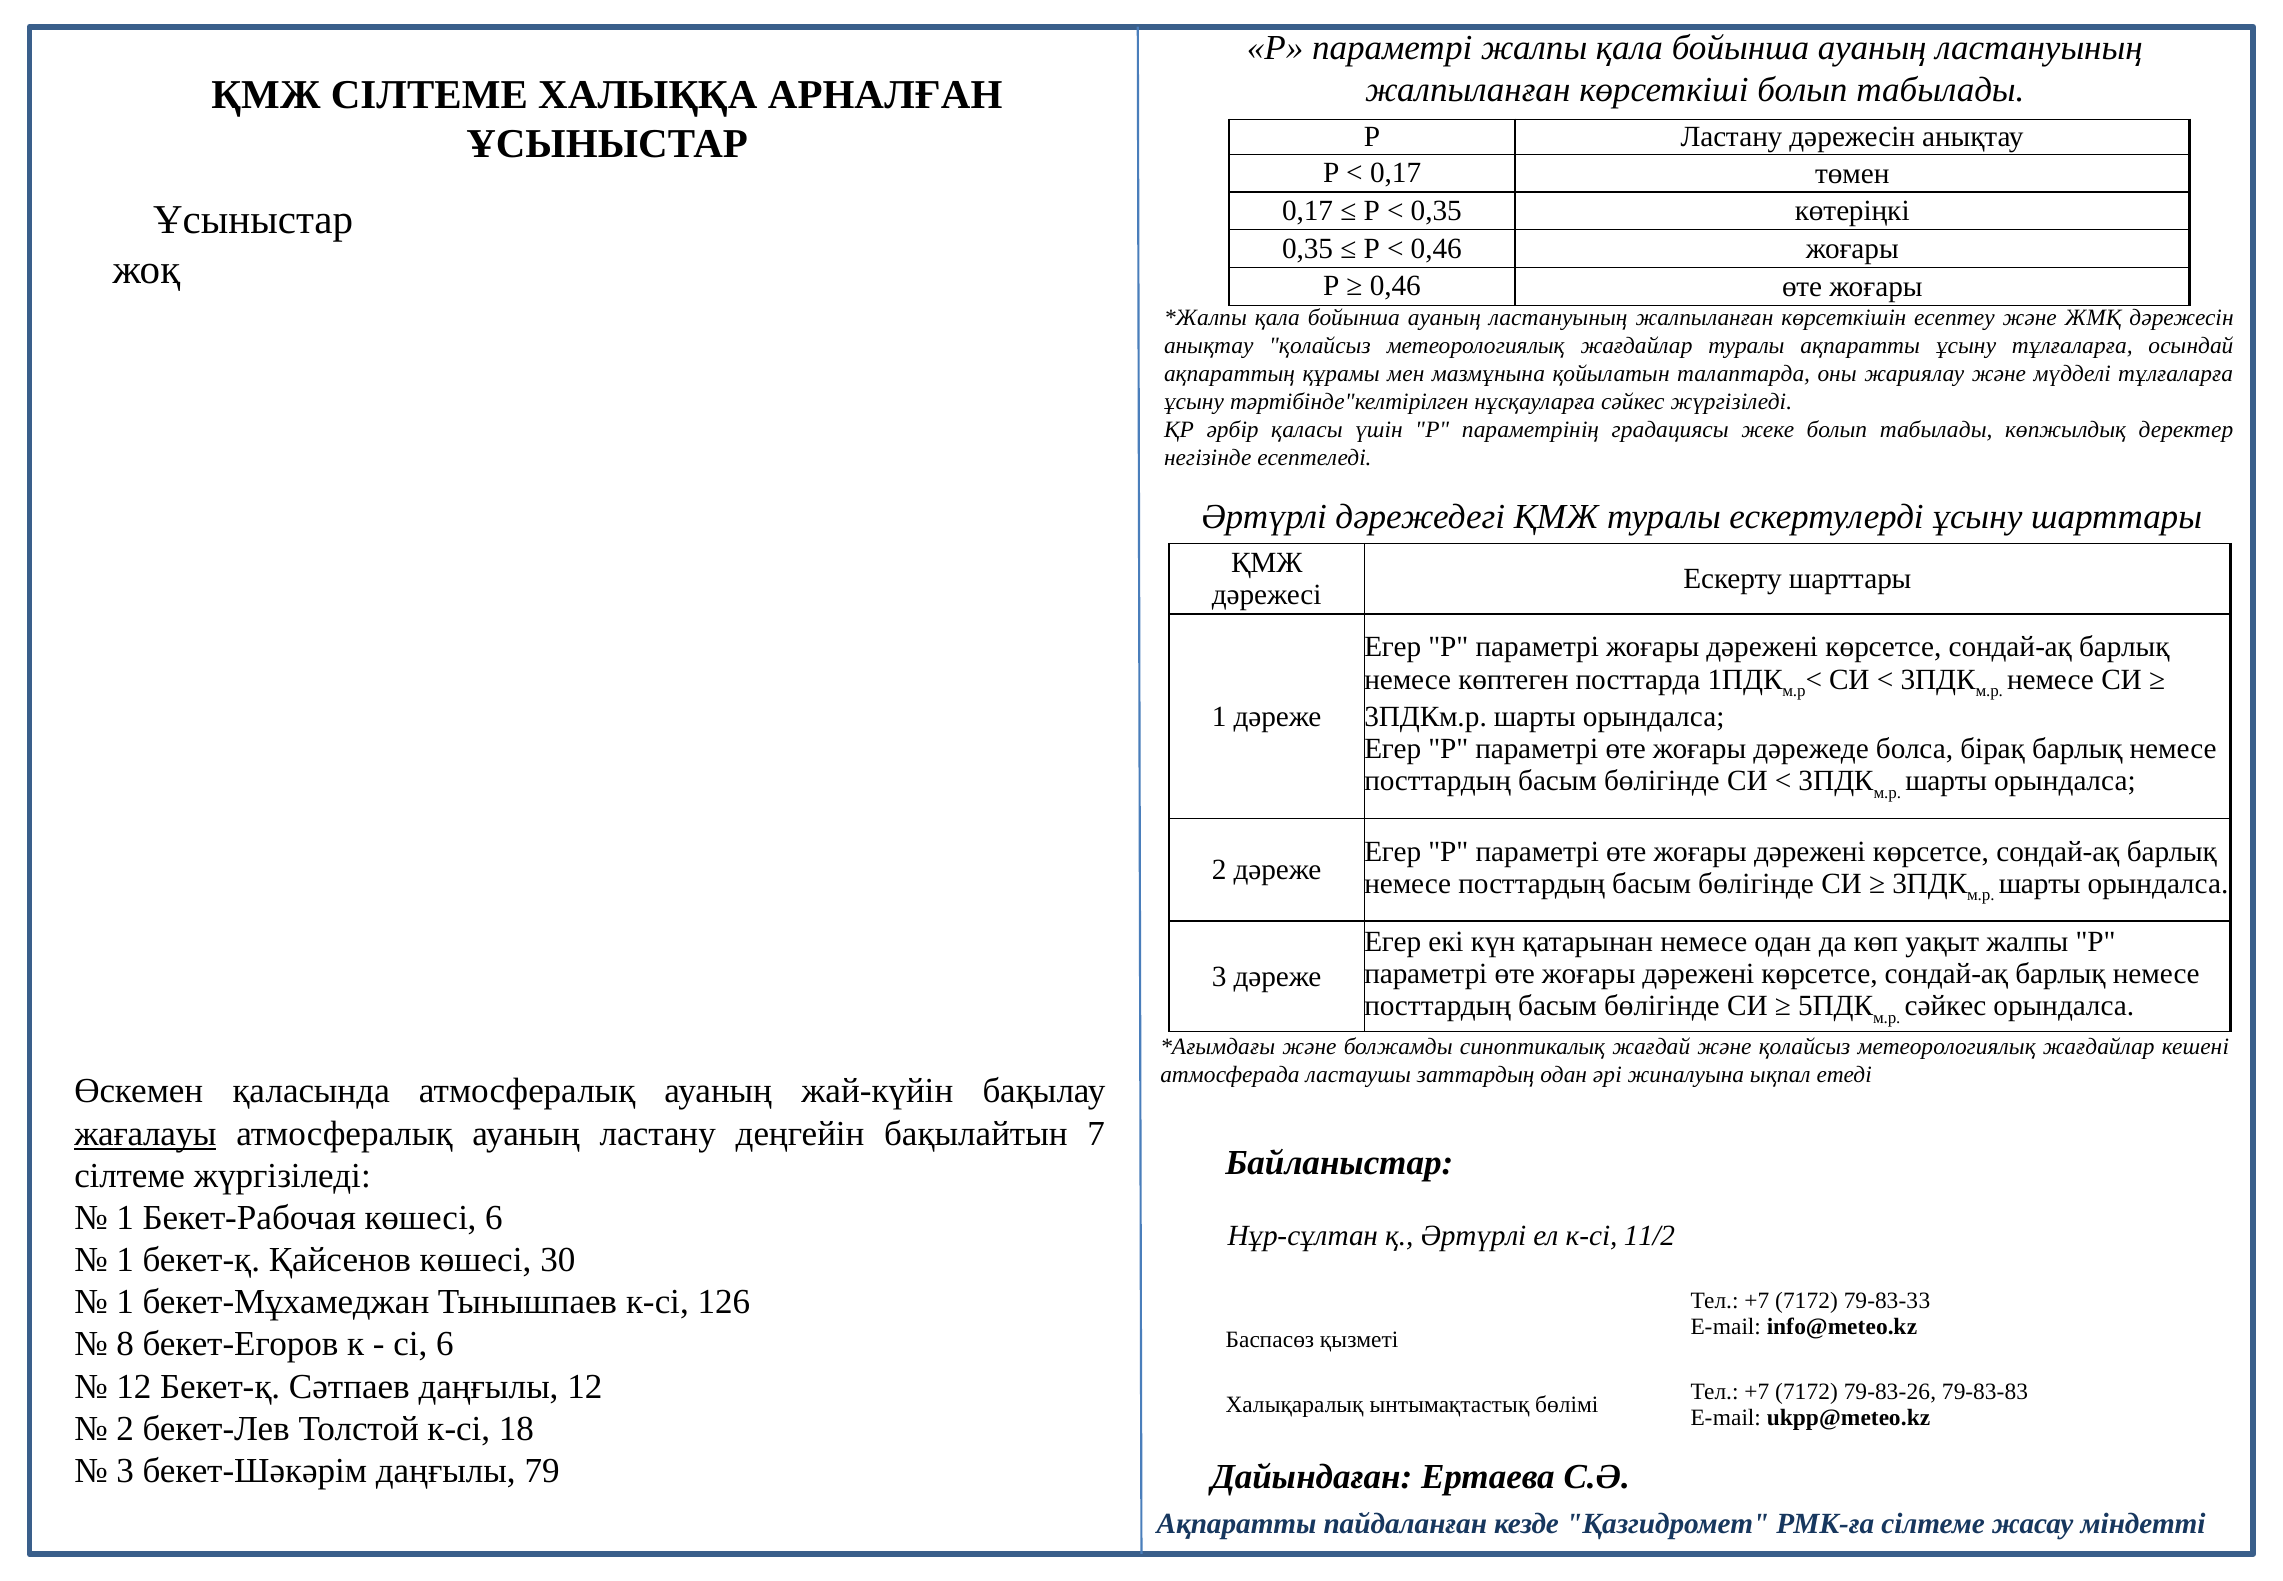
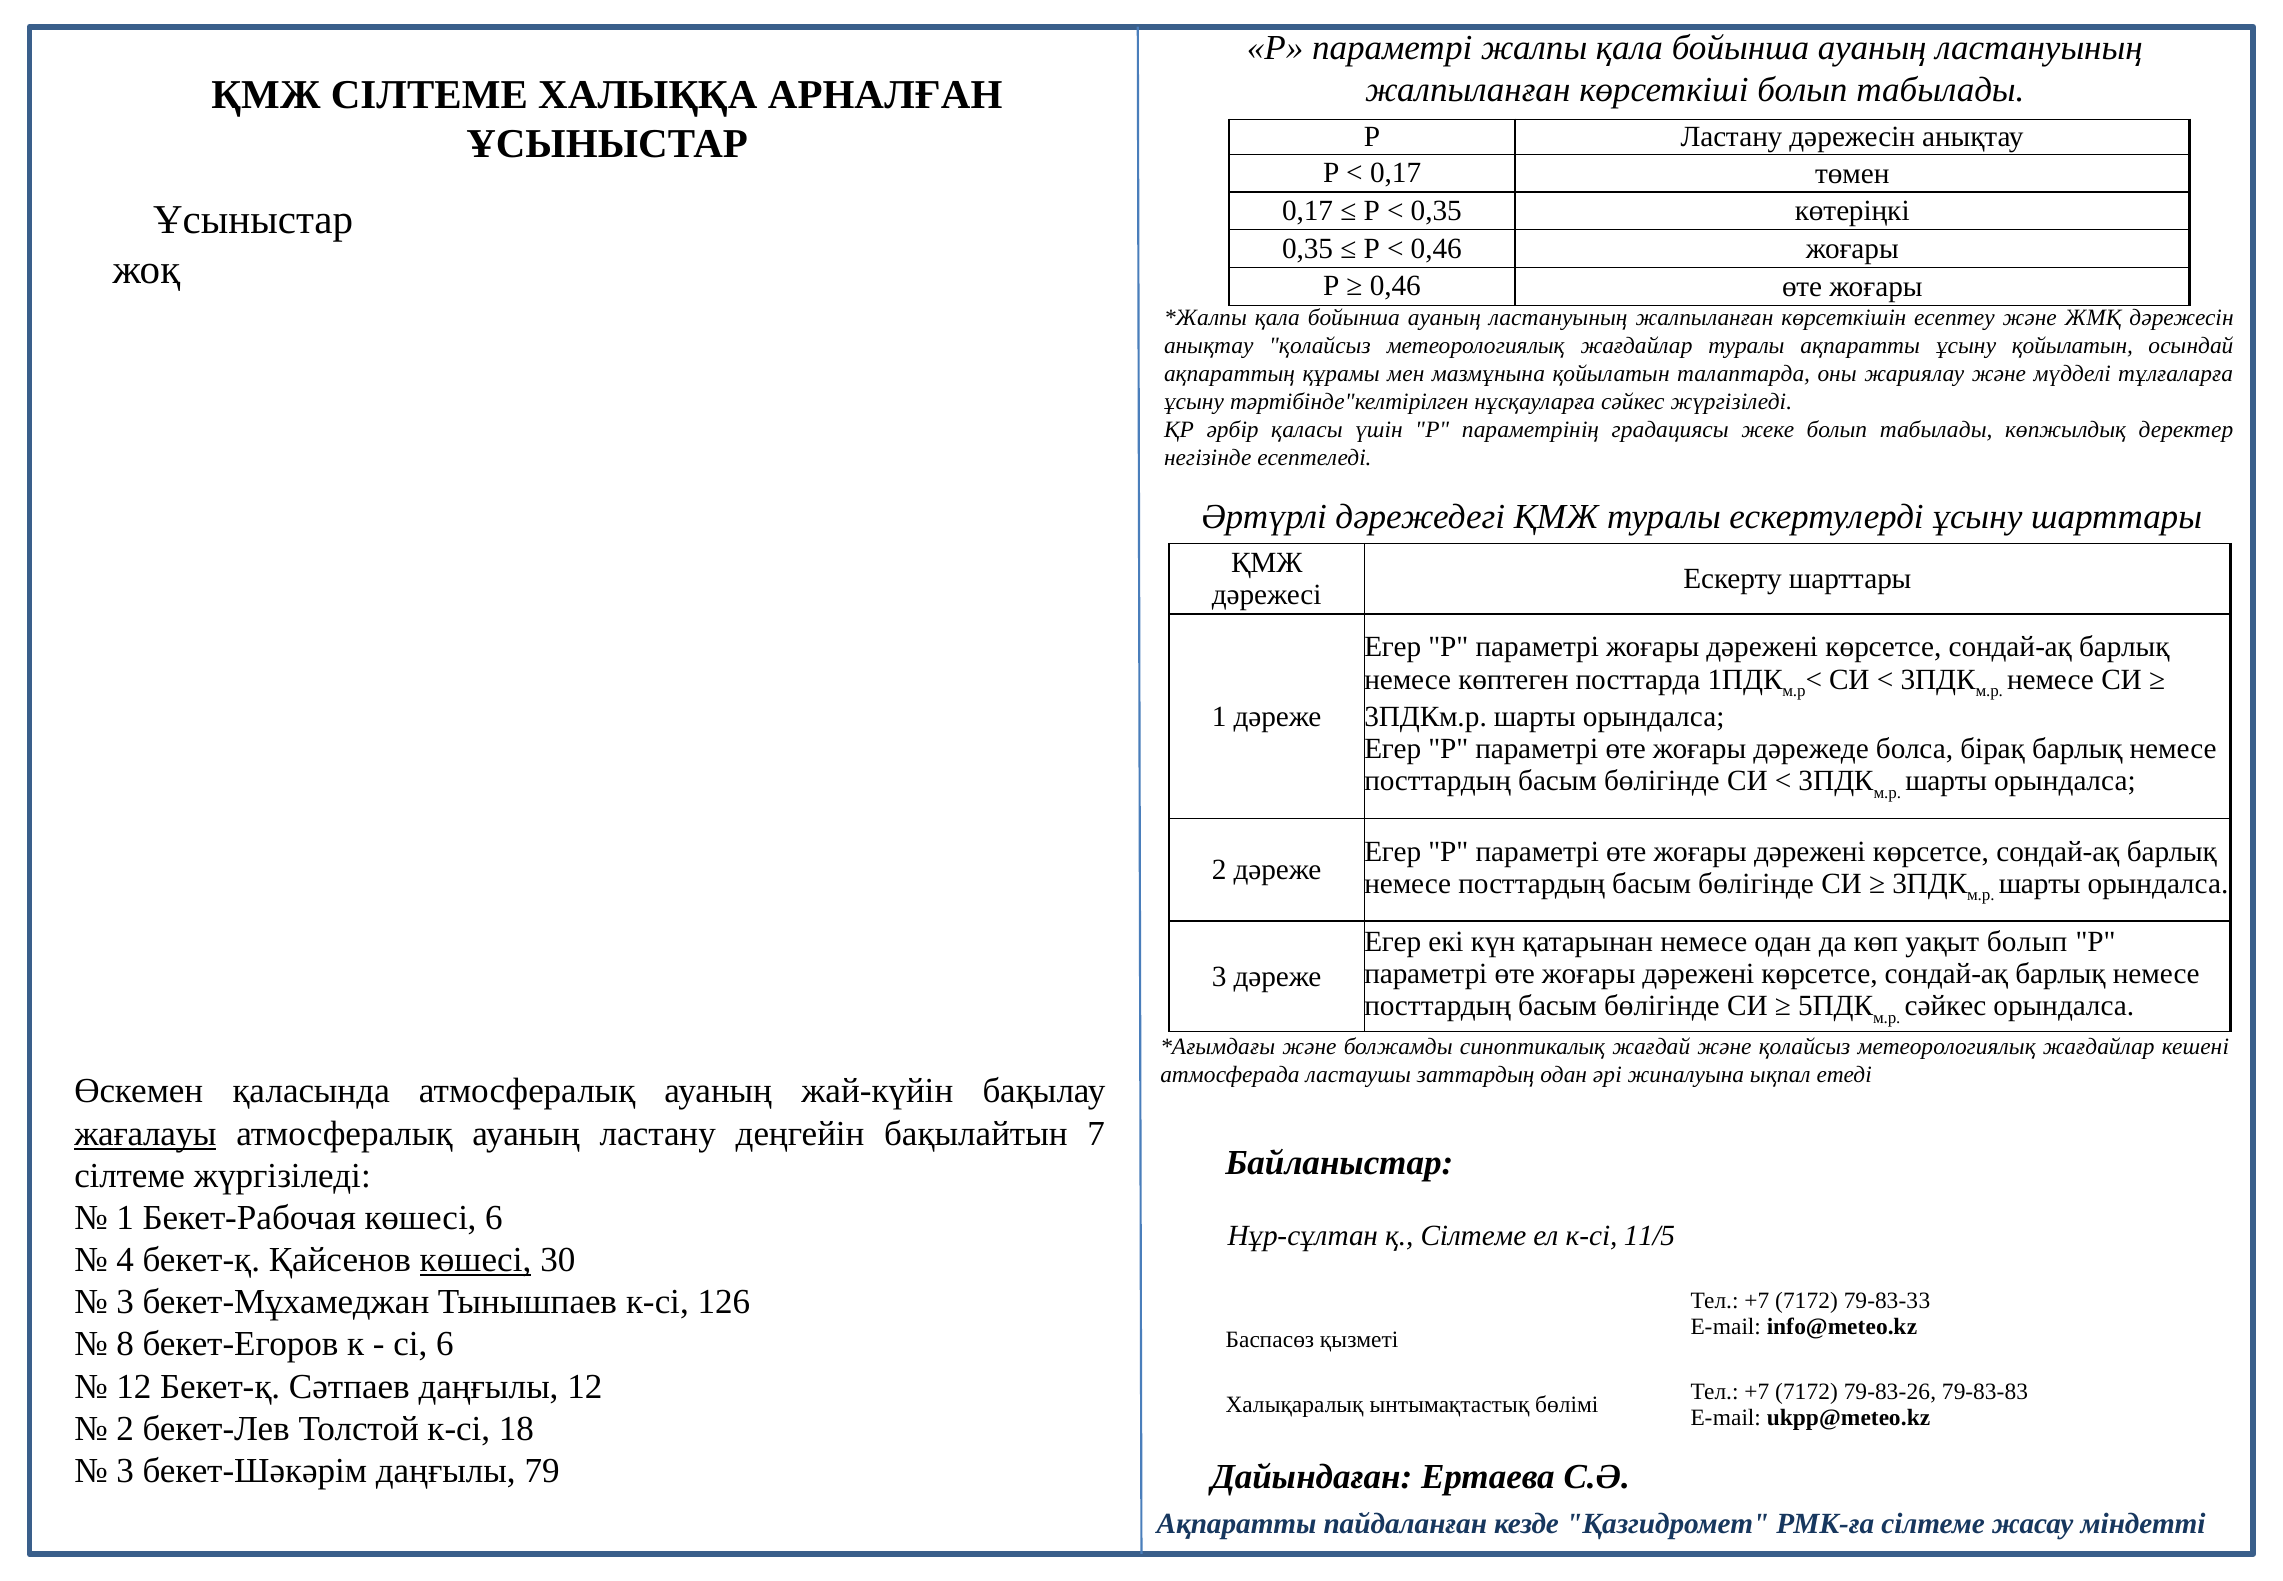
ұсыну тұлғаларға: тұлғаларға -> қойылатын
уақыт жалпы: жалпы -> болып
қ Әртүрлі: Әртүрлі -> Сілтеме
11/2: 11/2 -> 11/5
1 at (125, 1260): 1 -> 4
көшесі at (476, 1260) underline: none -> present
1 at (125, 1302): 1 -> 3
